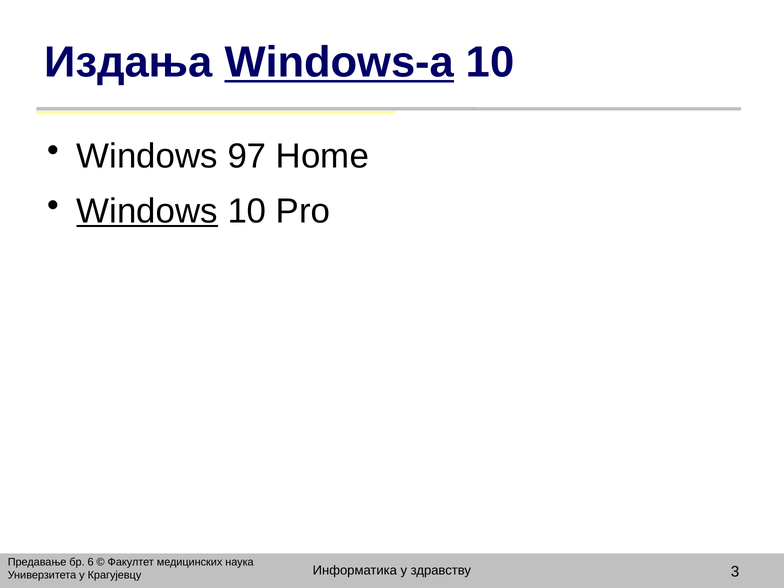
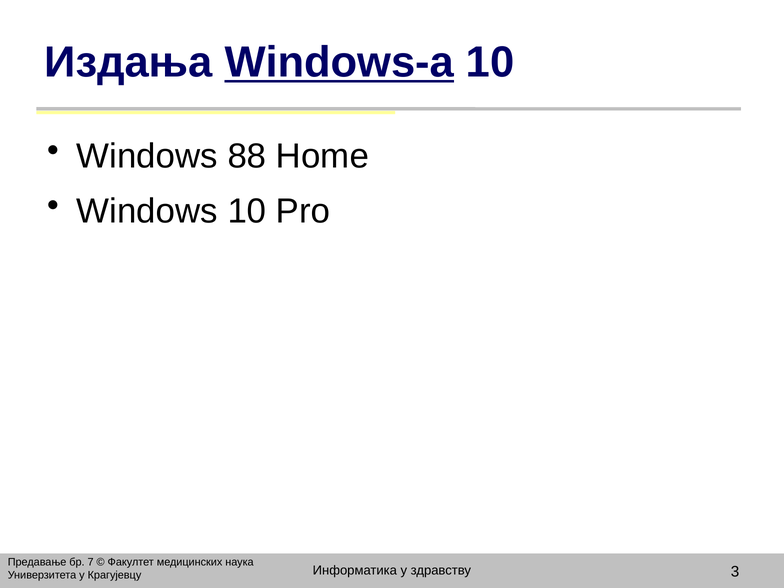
97: 97 -> 88
Windows at (147, 211) underline: present -> none
6: 6 -> 7
